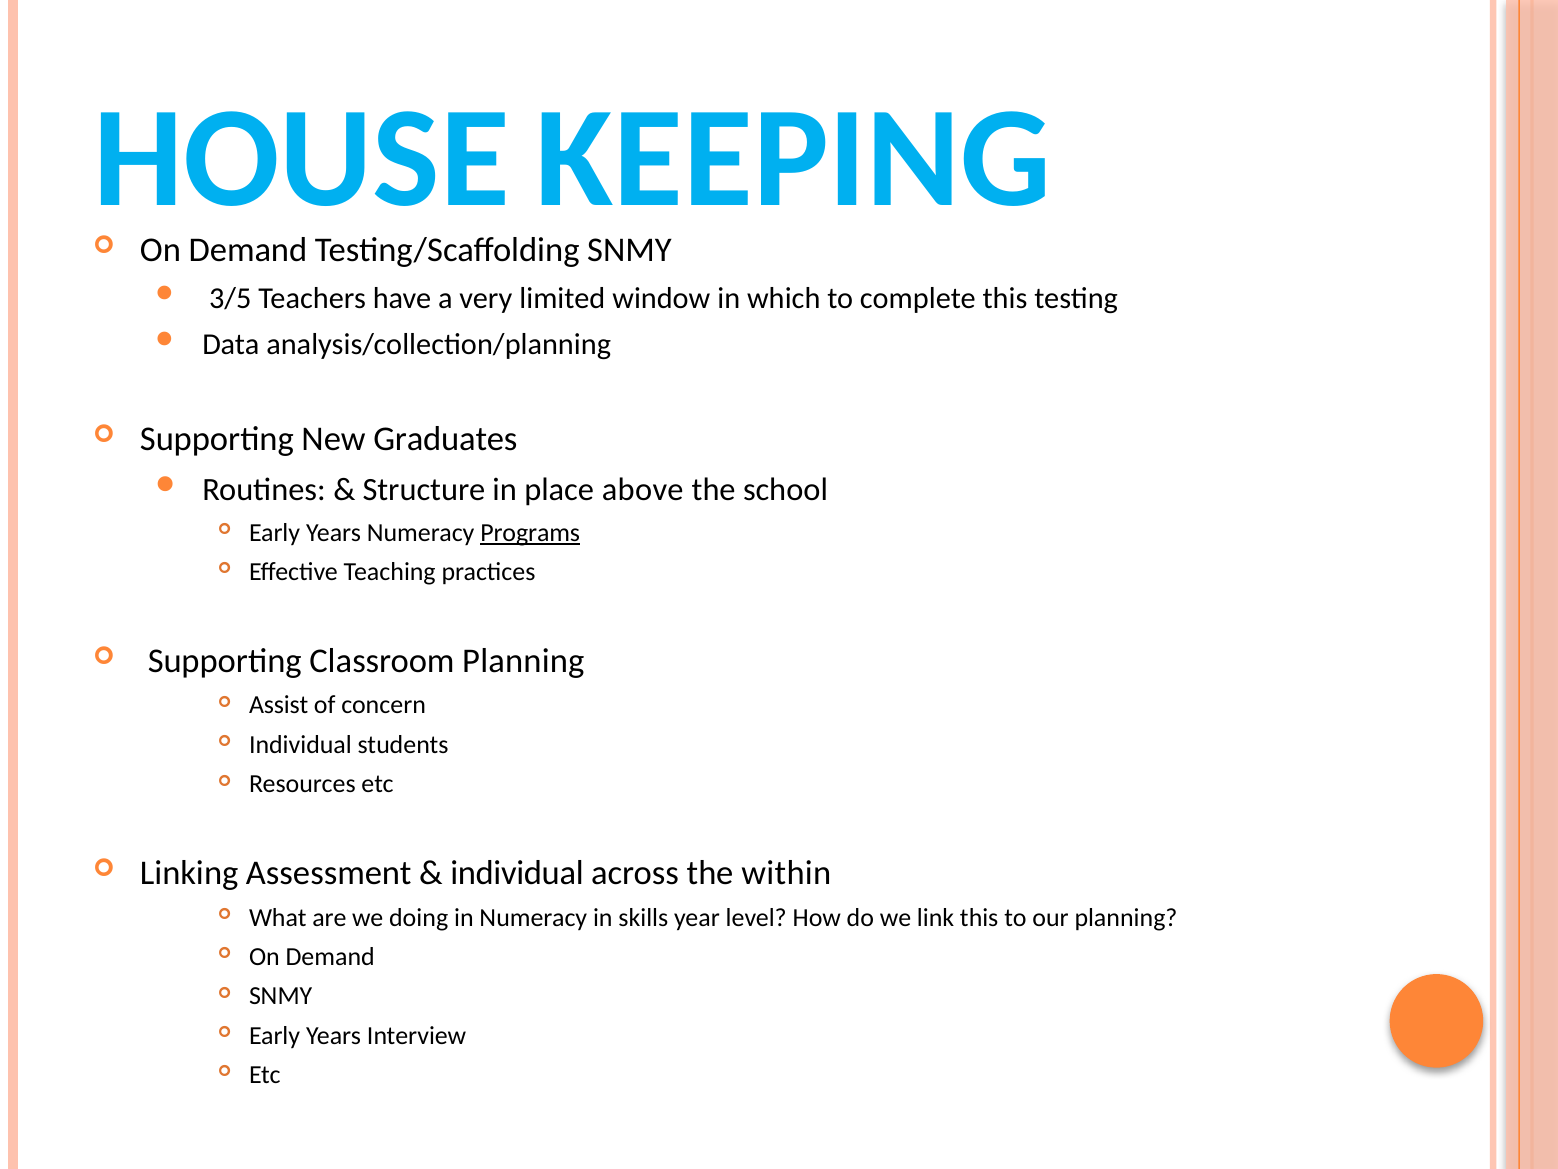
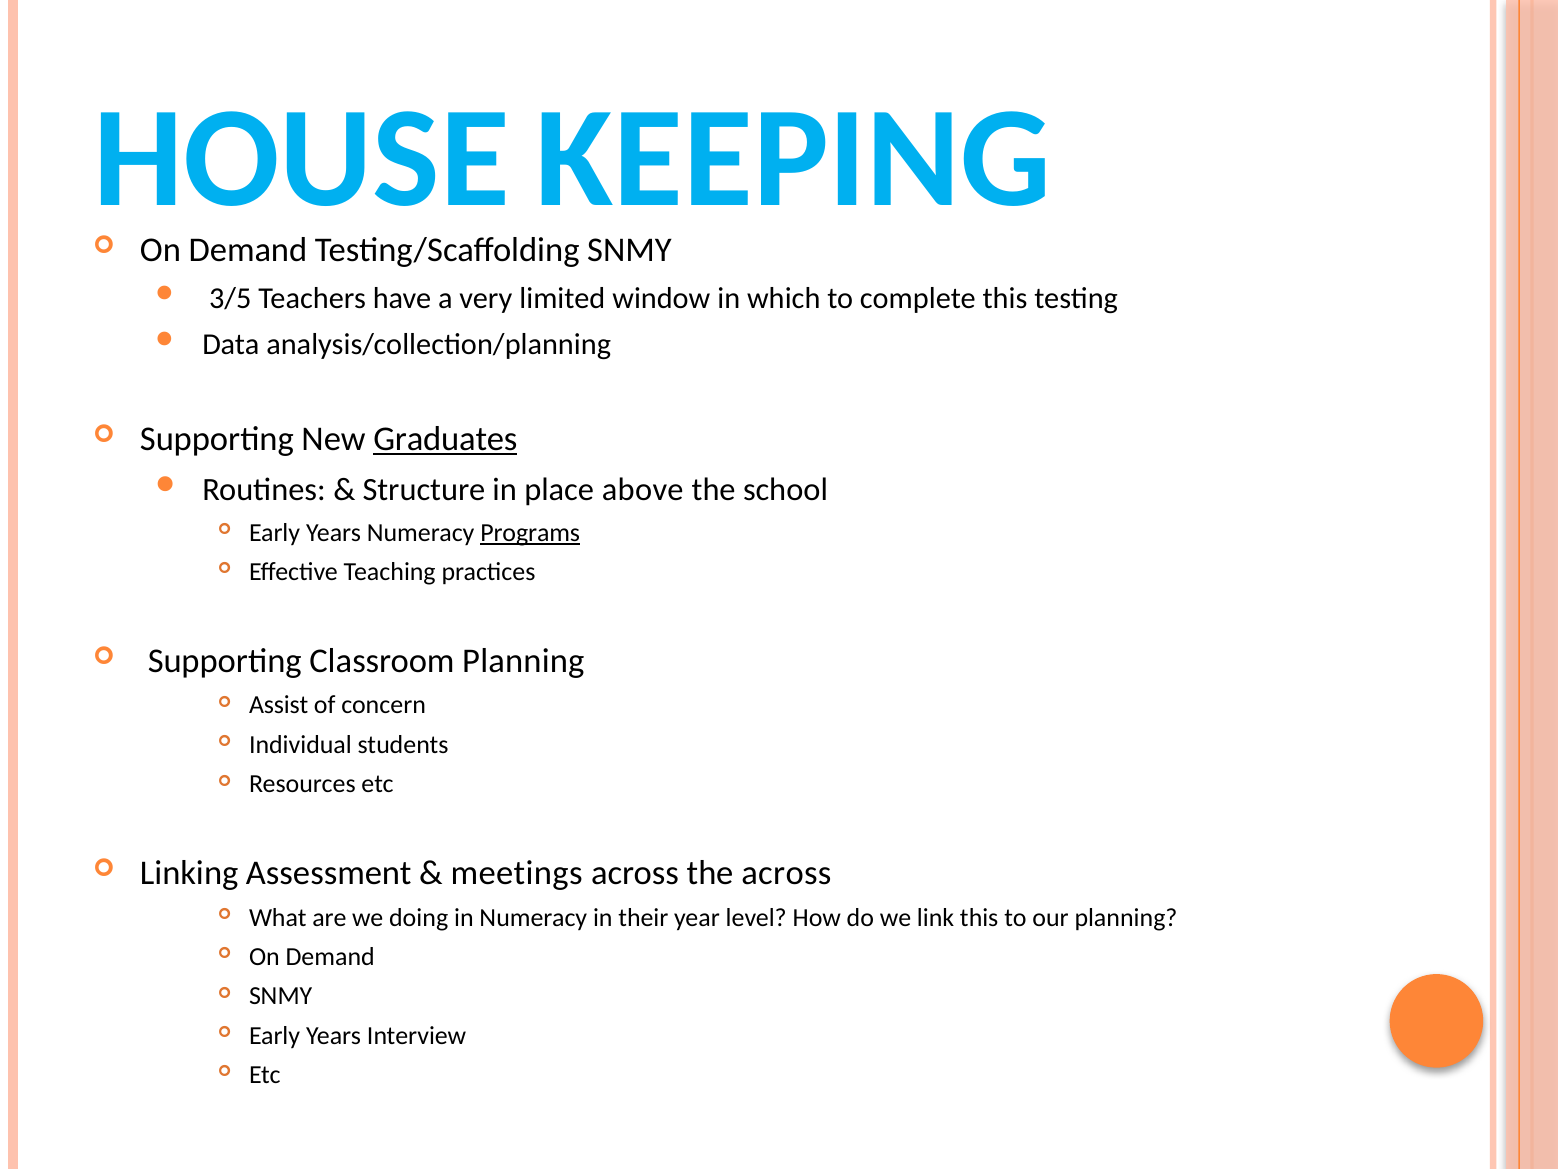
Graduates underline: none -> present
individual at (517, 873): individual -> meetings
the within: within -> across
skills: skills -> their
